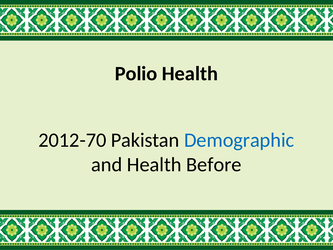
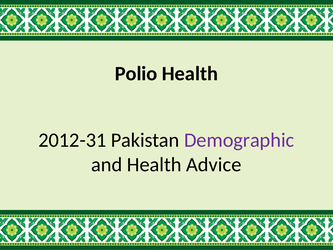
2012-70: 2012-70 -> 2012-31
Demographic colour: blue -> purple
Before: Before -> Advice
